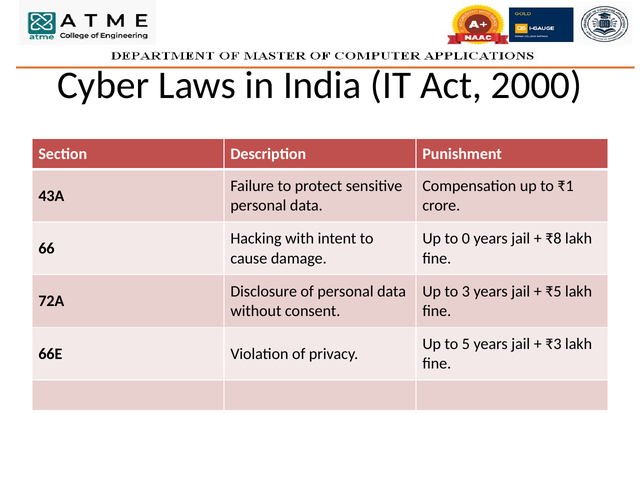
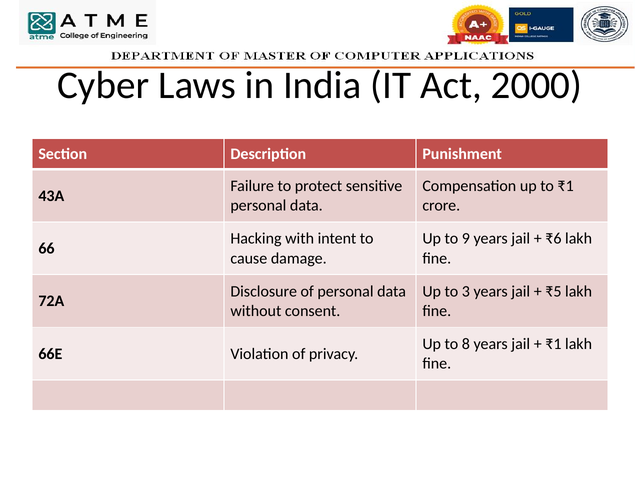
0: 0 -> 9
₹8: ₹8 -> ₹6
5: 5 -> 8
₹3 at (553, 344): ₹3 -> ₹1
